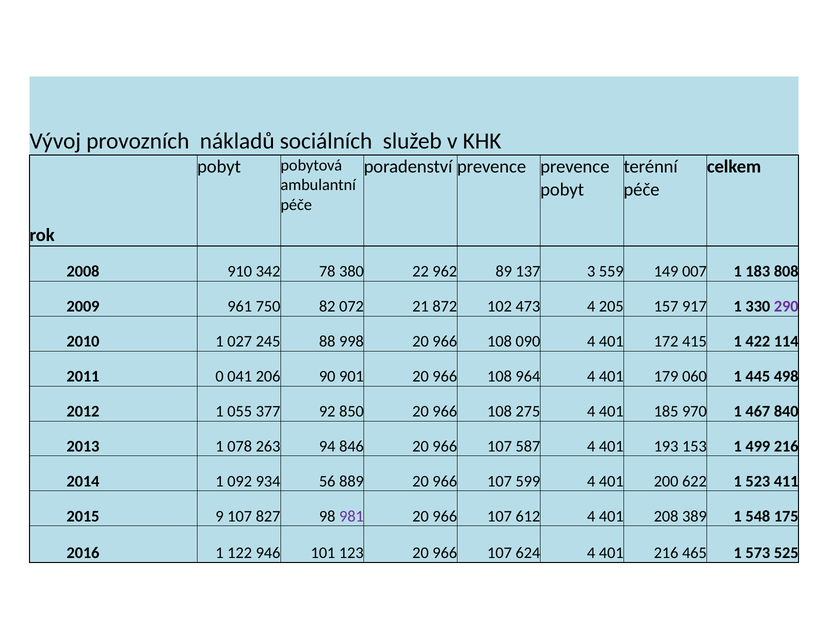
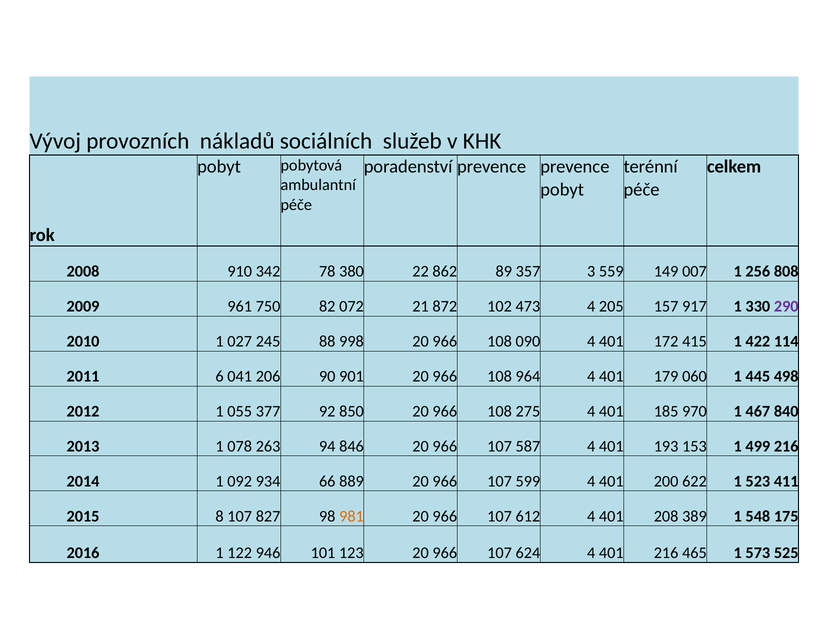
962: 962 -> 862
137: 137 -> 357
183: 183 -> 256
0: 0 -> 6
56: 56 -> 66
9: 9 -> 8
981 colour: purple -> orange
